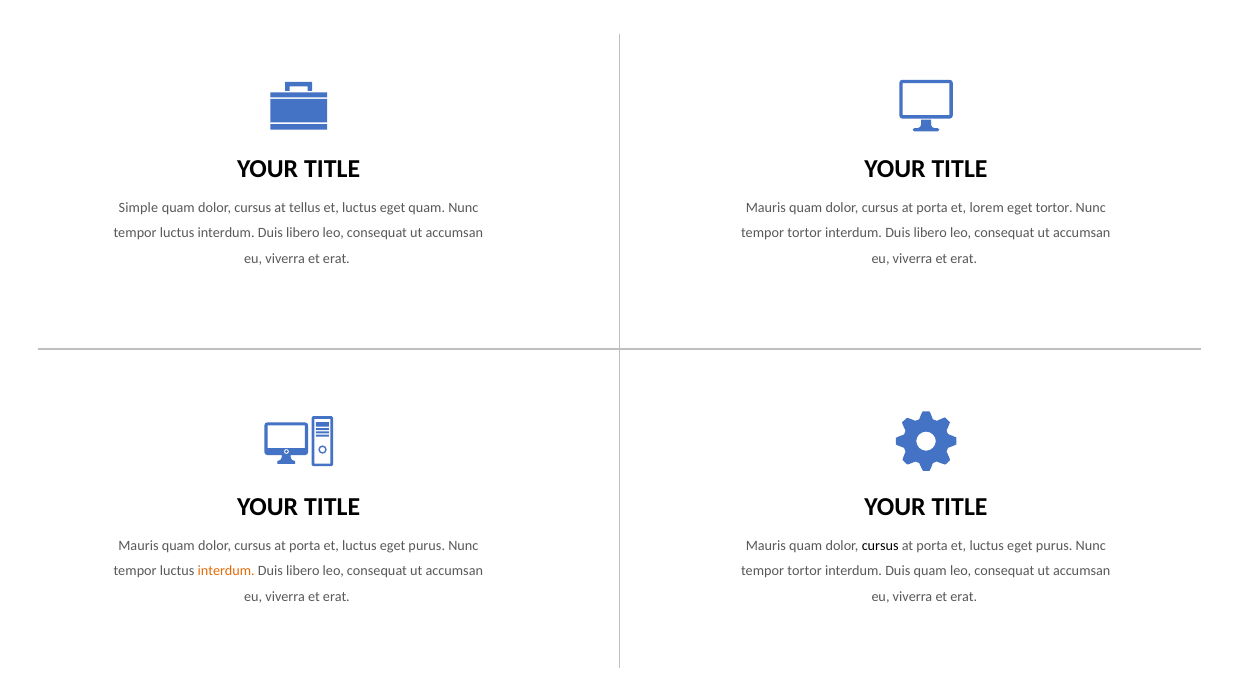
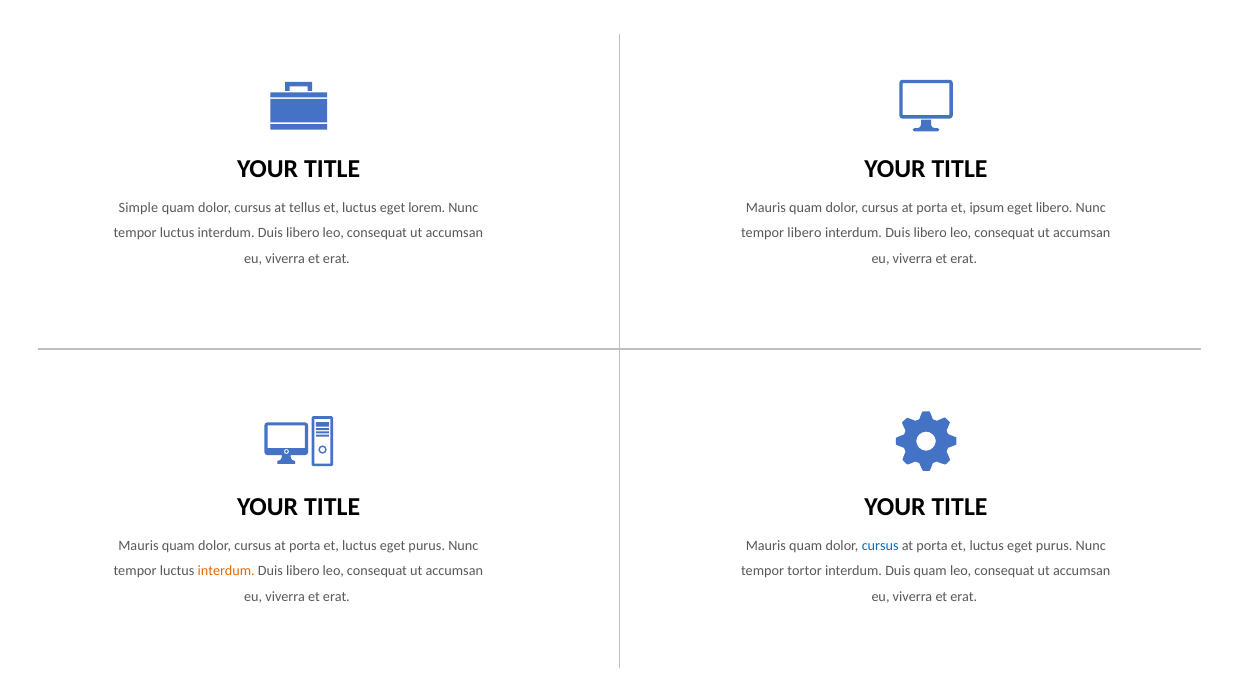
eget quam: quam -> lorem
lorem: lorem -> ipsum
eget tortor: tortor -> libero
tortor at (805, 233): tortor -> libero
cursus at (880, 546) colour: black -> blue
